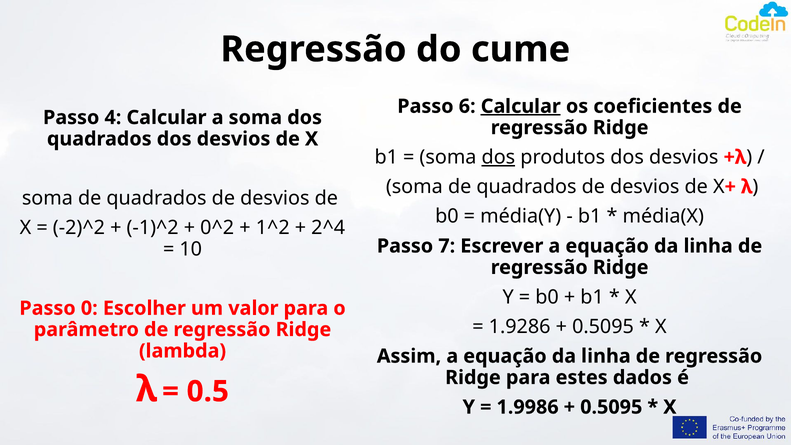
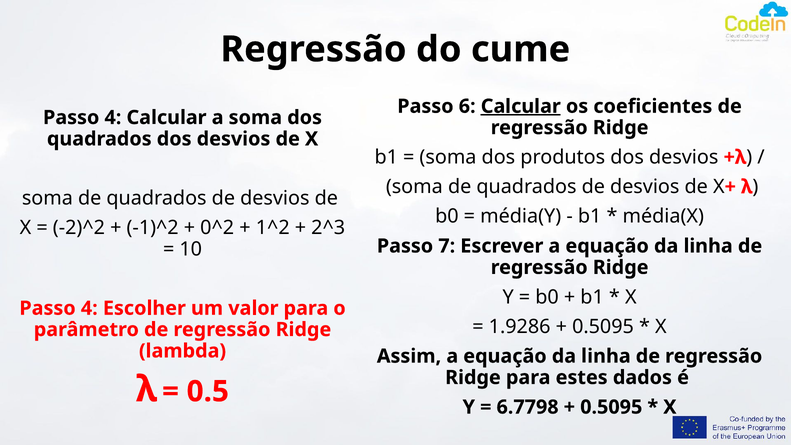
dos at (498, 157) underline: present -> none
2^4: 2^4 -> 2^3
0 at (89, 308): 0 -> 4
1.9986: 1.9986 -> 6.7798
